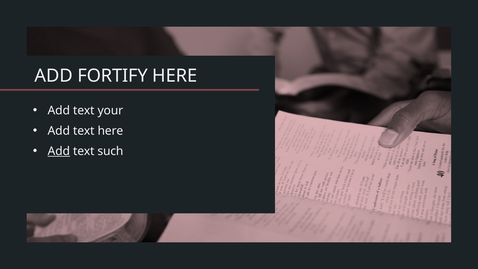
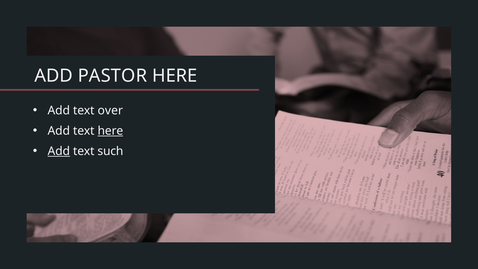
FORTIFY: FORTIFY -> PASTOR
your: your -> over
here at (110, 131) underline: none -> present
